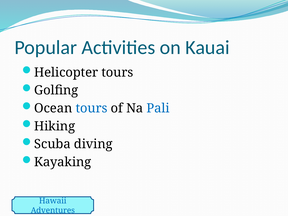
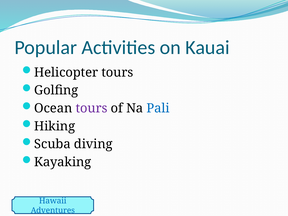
tours at (92, 108) colour: blue -> purple
